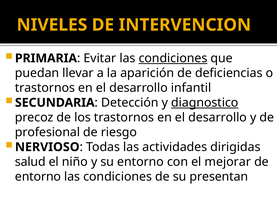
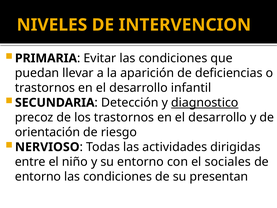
condiciones at (173, 58) underline: present -> none
profesional: profesional -> orientación
salud: salud -> entre
mejorar: mejorar -> sociales
